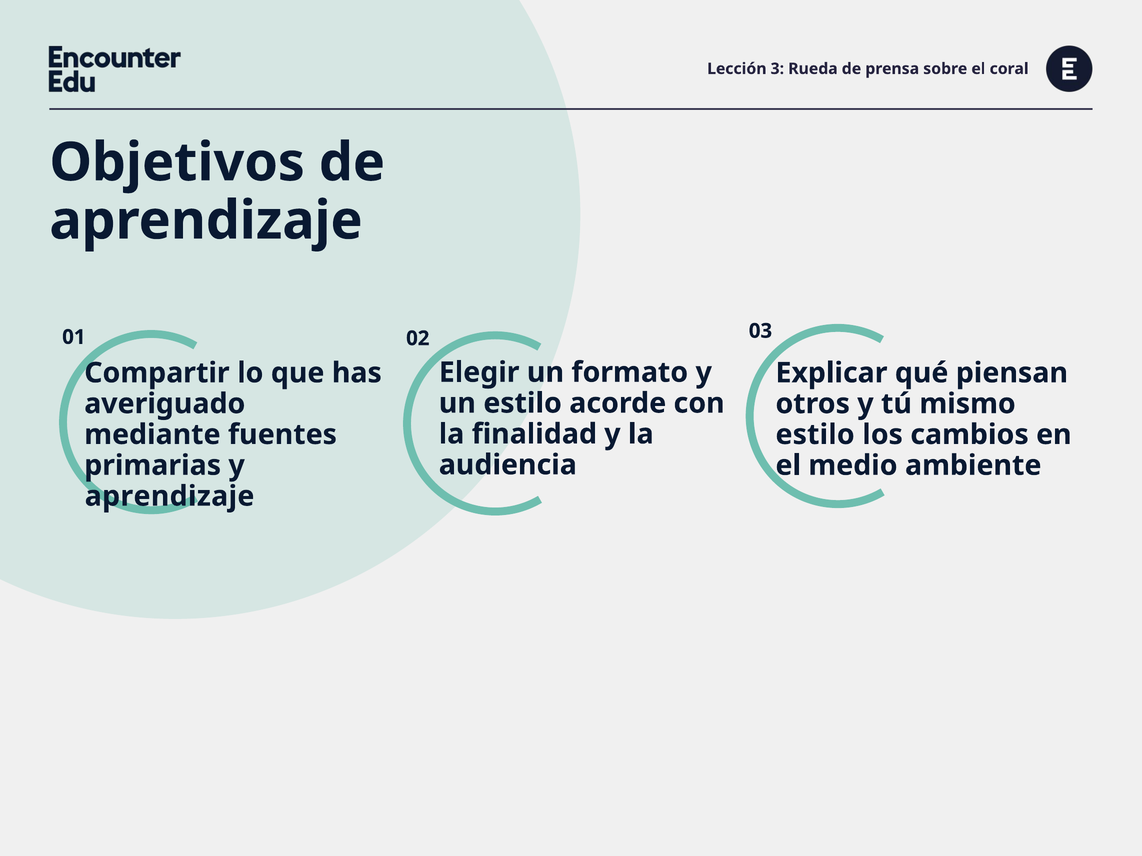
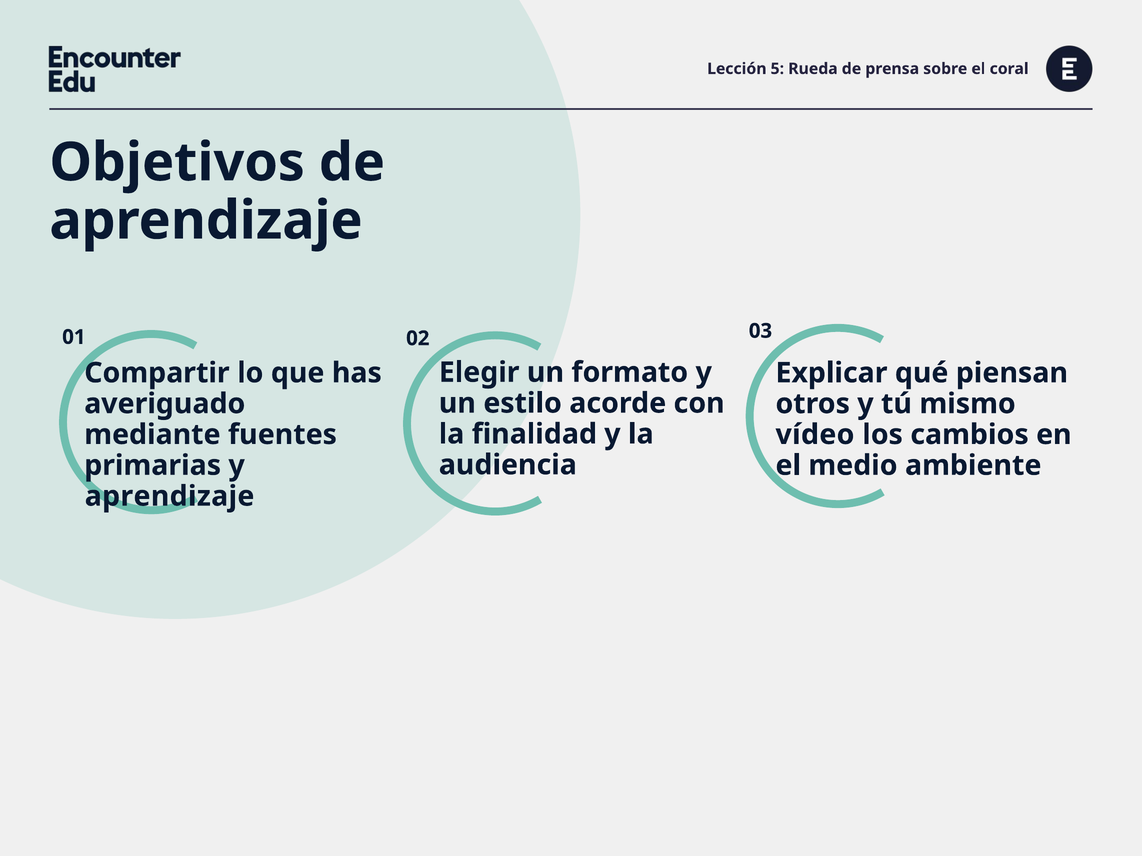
3: 3 -> 5
estilo at (815, 435): estilo -> vídeo
